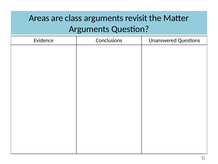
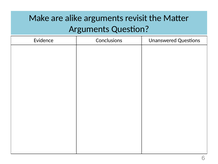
Areas: Areas -> Make
class: class -> alike
